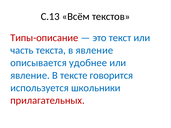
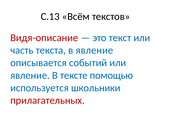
Типы-описание: Типы-описание -> Видя-описание
удобнее: удобнее -> событий
говорится: говорится -> помощью
